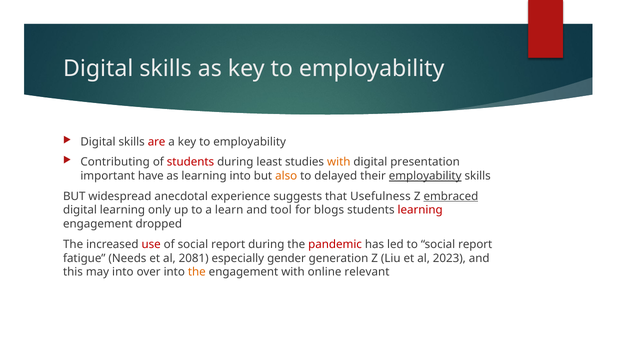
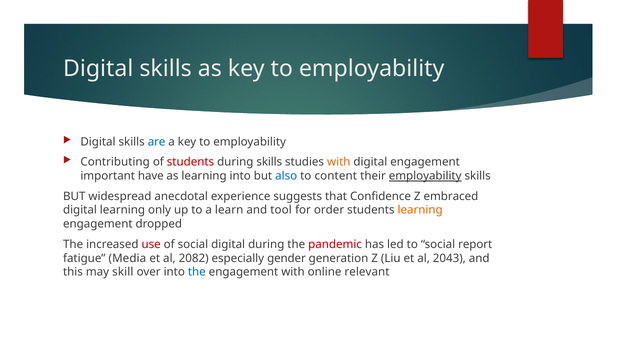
are colour: red -> blue
during least: least -> skills
digital presentation: presentation -> engagement
also colour: orange -> blue
delayed: delayed -> content
Usefulness: Usefulness -> Confidence
embraced underline: present -> none
blogs: blogs -> order
learning at (420, 210) colour: red -> orange
of social report: report -> digital
Needs: Needs -> Media
2081: 2081 -> 2082
2023: 2023 -> 2043
may into: into -> skill
the at (197, 272) colour: orange -> blue
